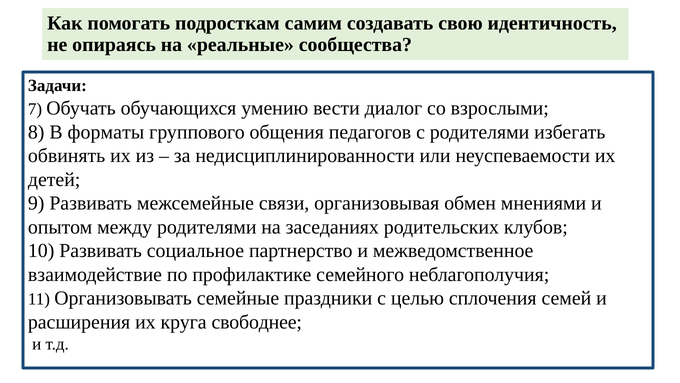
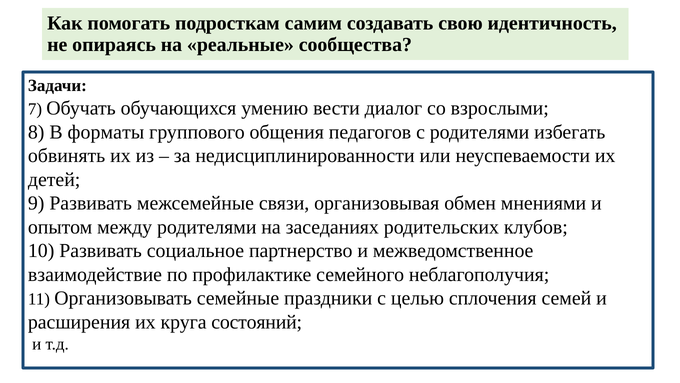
свободнее: свободнее -> состояний
